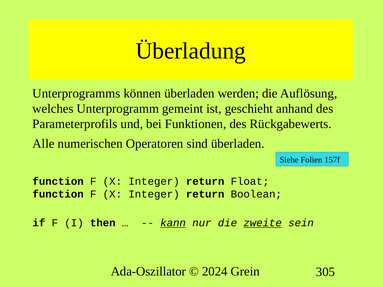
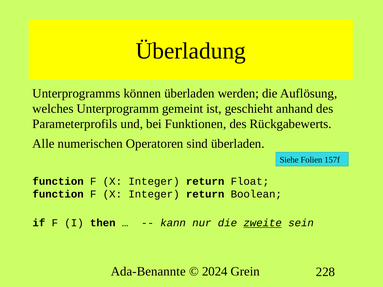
kann underline: present -> none
Ada-Oszillator: Ada-Oszillator -> Ada-Benannte
305: 305 -> 228
